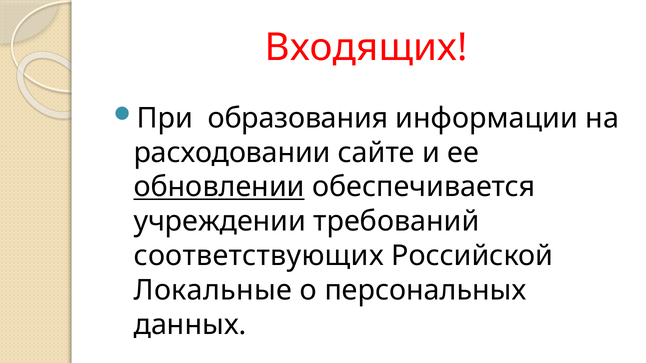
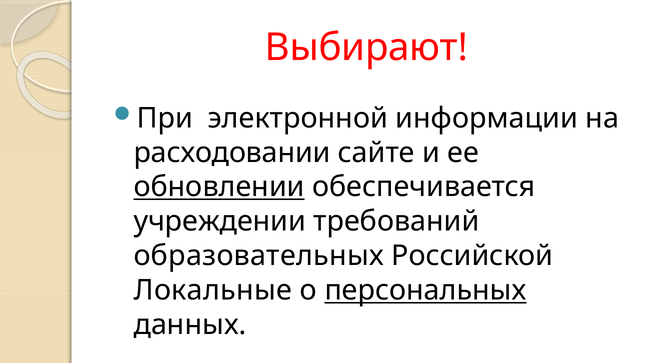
Входящих: Входящих -> Выбирают
образования: образования -> электронной
соответствующих: соответствующих -> образовательных
персональных underline: none -> present
